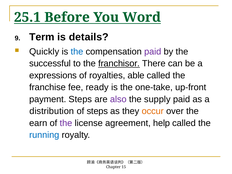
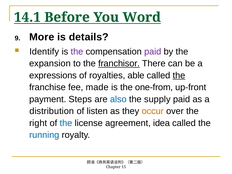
25.1: 25.1 -> 14.1
Term: Term -> More
Quickly: Quickly -> Identify
the at (77, 52) colour: blue -> purple
successful: successful -> expansion
the at (179, 75) underline: none -> present
ready: ready -> made
one-take: one-take -> one-from
also colour: purple -> blue
of steps: steps -> listen
earn: earn -> right
the at (66, 123) colour: purple -> blue
help: help -> idea
